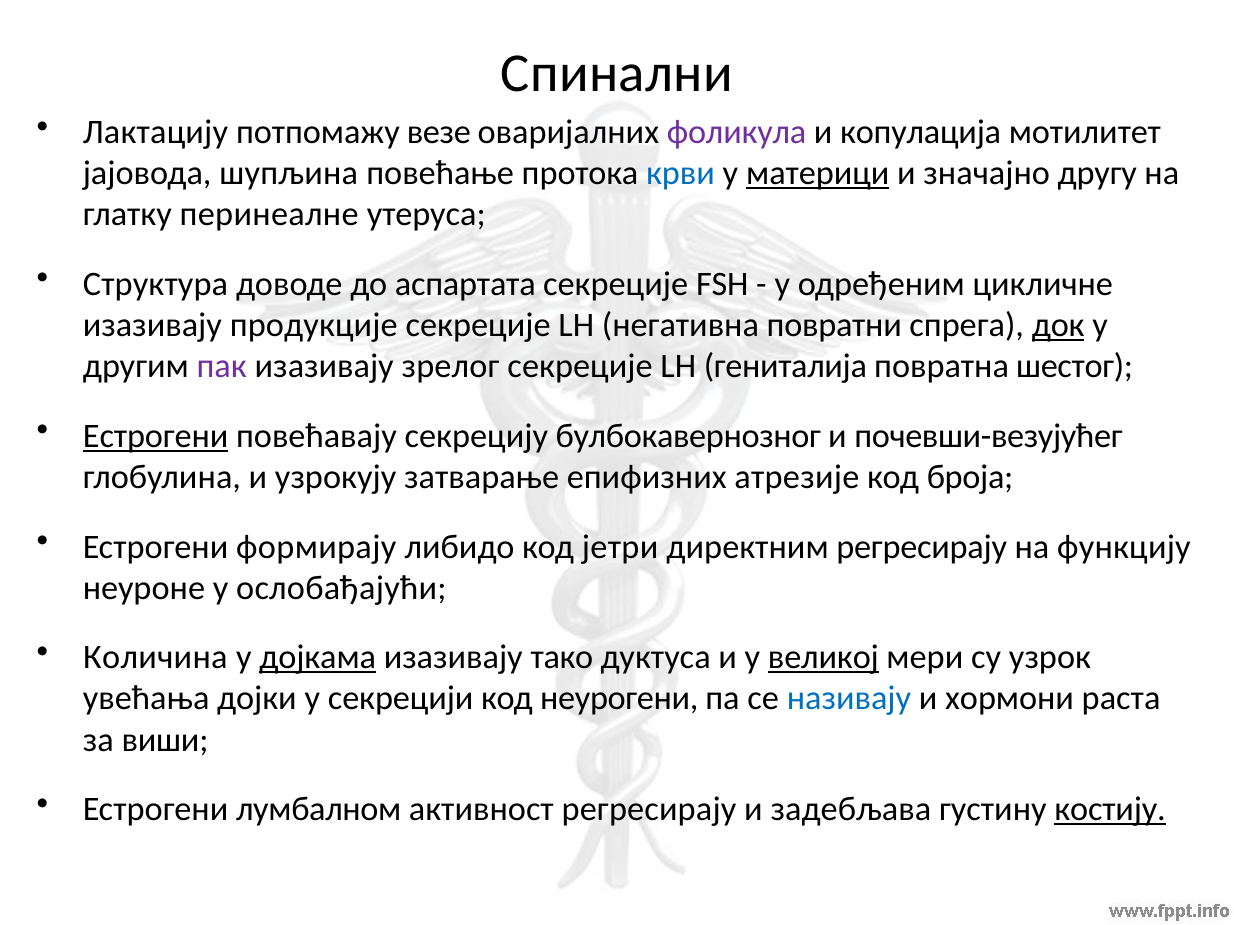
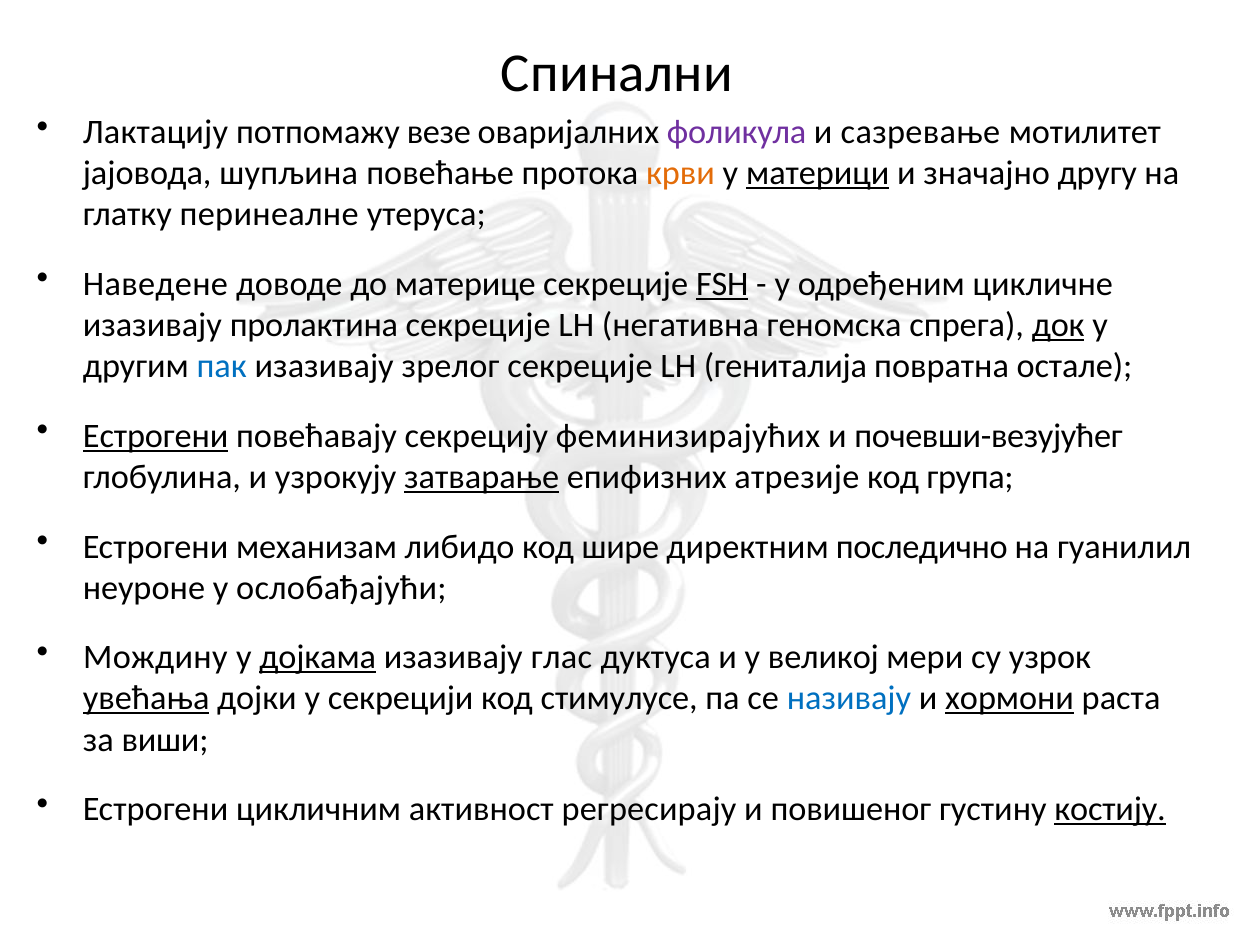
копулација: копулација -> сазревање
крви colour: blue -> orange
Структура: Структура -> Наведене
аспартата: аспартата -> материце
FSH underline: none -> present
продукције: продукције -> пролактина
повратни: повратни -> геномска
пак colour: purple -> blue
шестог: шестог -> остале
булбокавернозног: булбокавернозног -> феминизирајућих
затварање underline: none -> present
броја: броја -> група
формирају: формирају -> механизам
јетри: јетри -> шире
директним регресирају: регресирају -> последично
функцију: функцију -> гуанилил
Количина: Количина -> Мождину
тако: тако -> глас
великој underline: present -> none
увећања underline: none -> present
неурогени: неурогени -> стимулусе
хормони underline: none -> present
лумбалном: лумбалном -> цикличним
задебљава: задебљава -> повишеног
